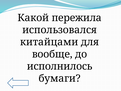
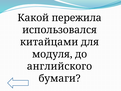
вообще: вообще -> модуля
исполнилось: исполнилось -> английского
